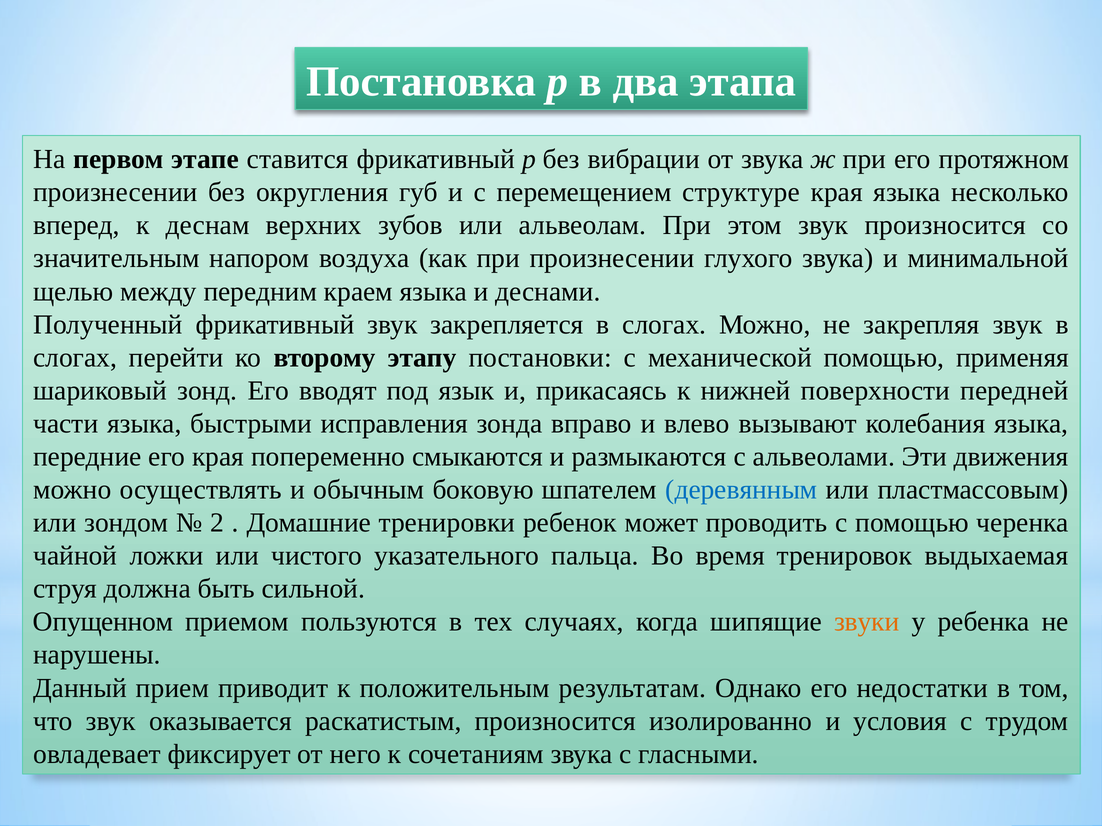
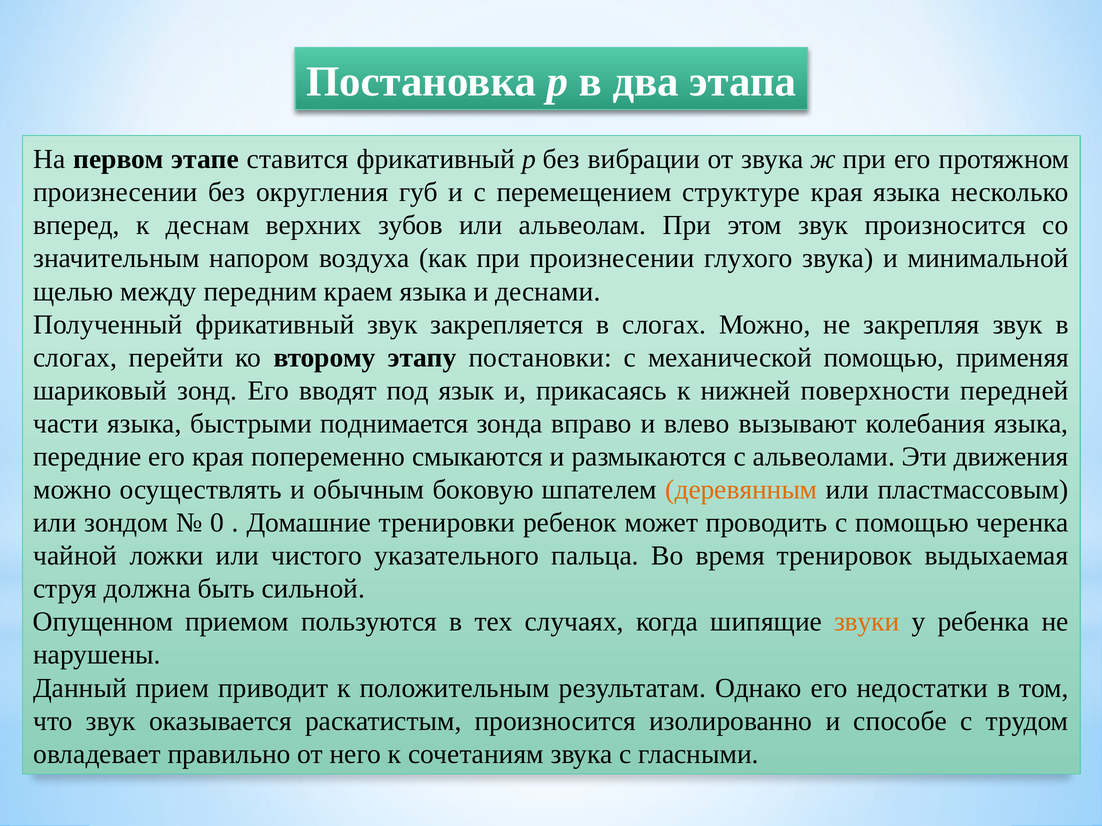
исправления: исправления -> поднимается
деревянным colour: blue -> orange
2: 2 -> 0
условия: условия -> способе
фиксирует: фиксирует -> правильно
